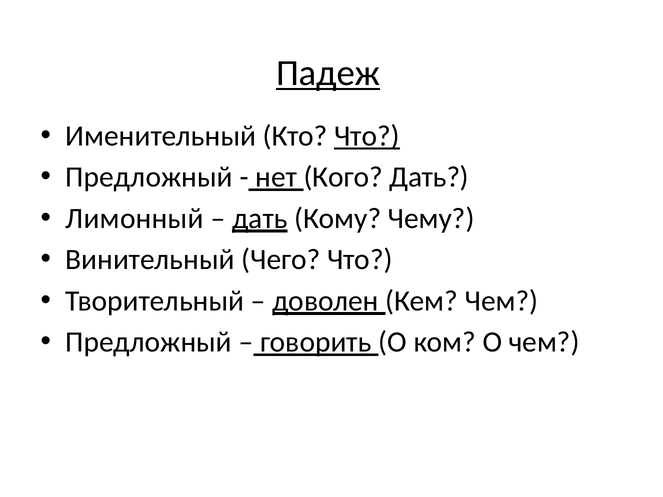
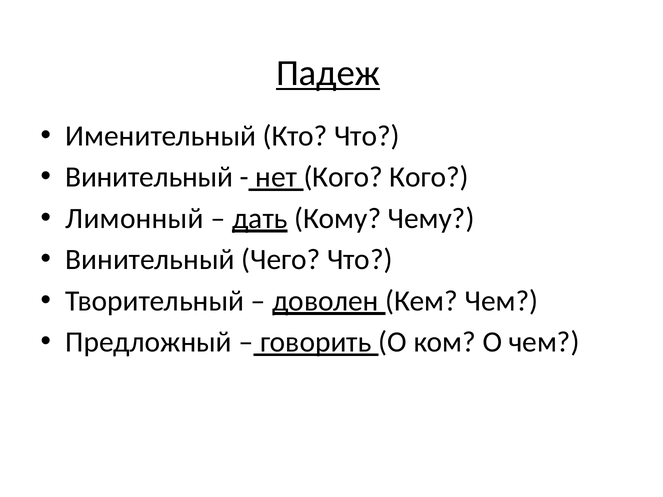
Что at (367, 136) underline: present -> none
Предложный at (149, 177): Предложный -> Винительный
Кого Дать: Дать -> Кого
